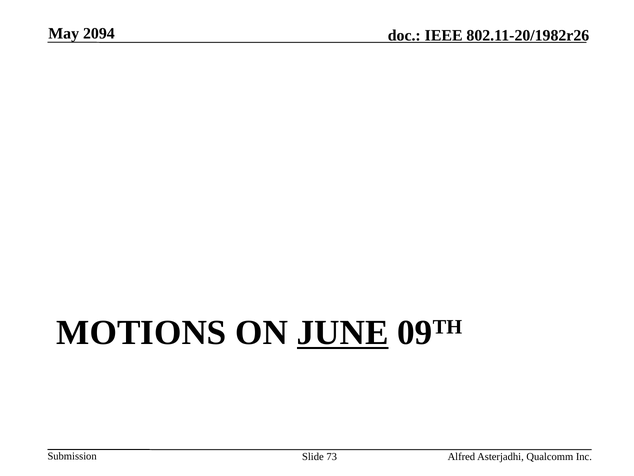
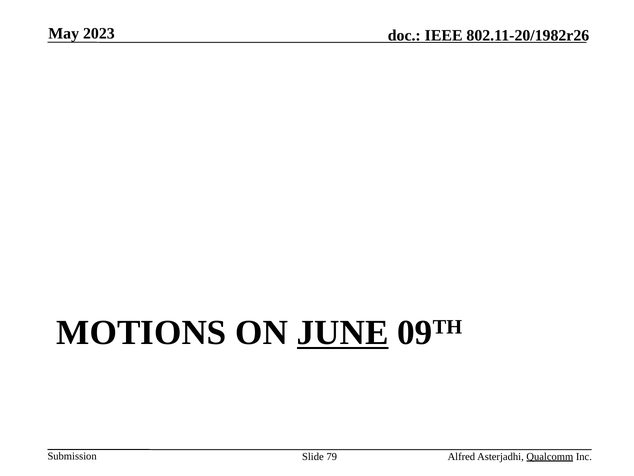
2094: 2094 -> 2023
73: 73 -> 79
Qualcomm underline: none -> present
